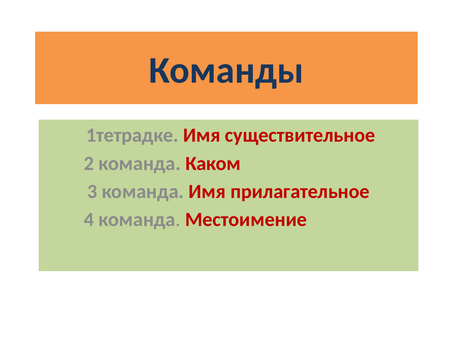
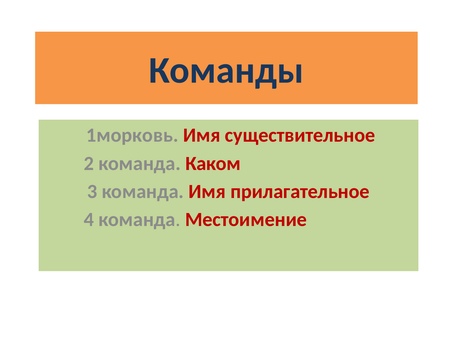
1тетрадке: 1тетрадке -> 1морковь
